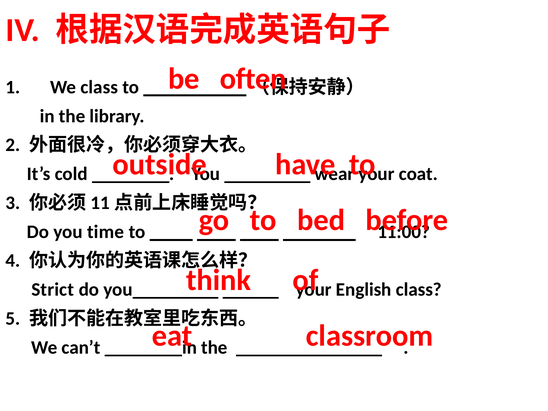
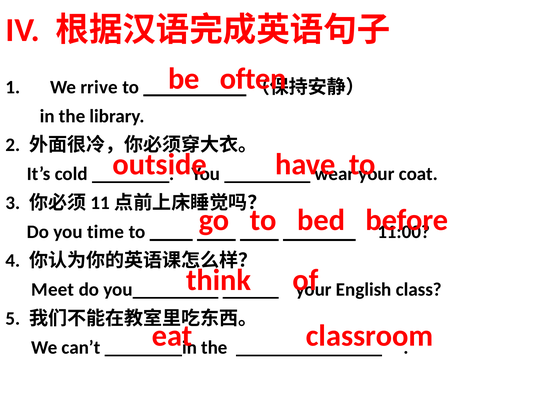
We class: class -> rrive
Strict: Strict -> Meet
